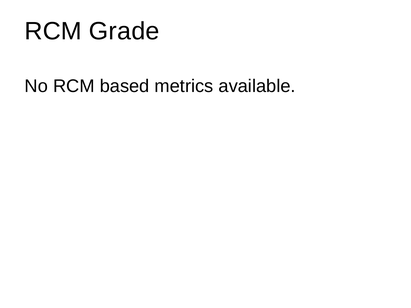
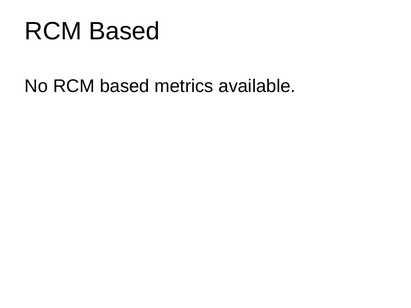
Grade at (124, 31): Grade -> Based
